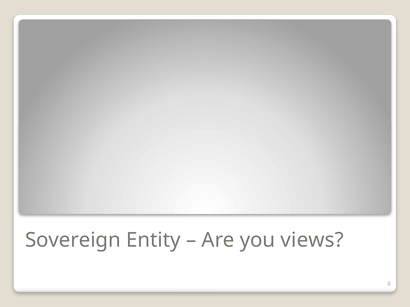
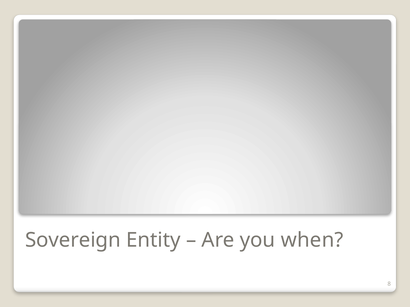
views: views -> when
